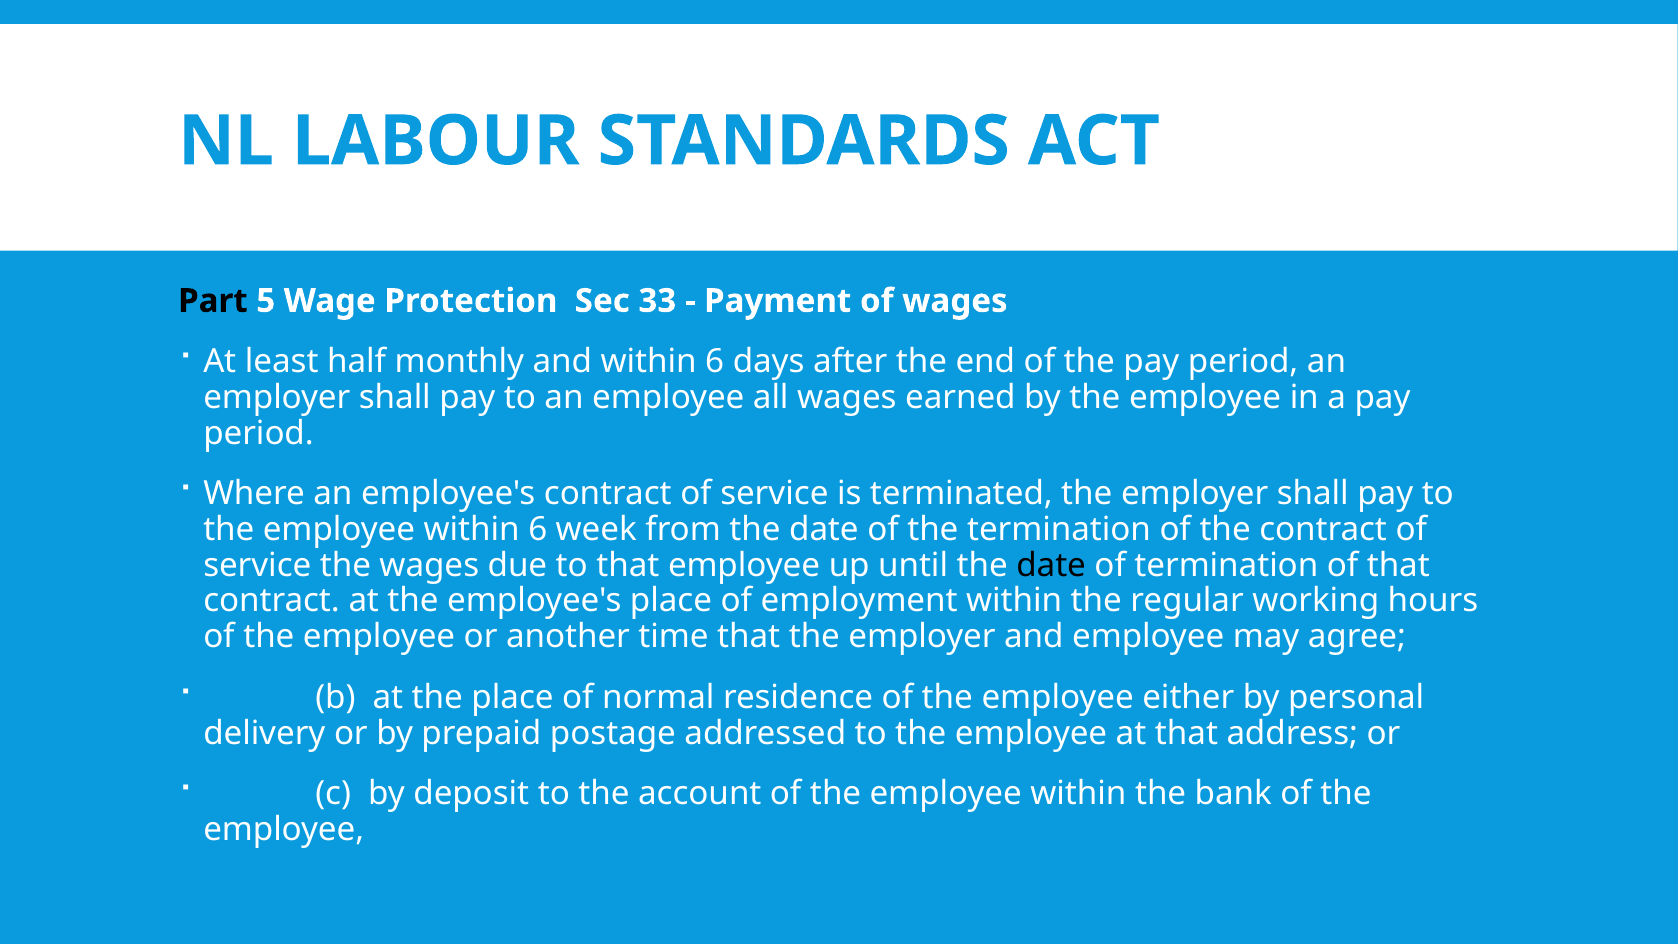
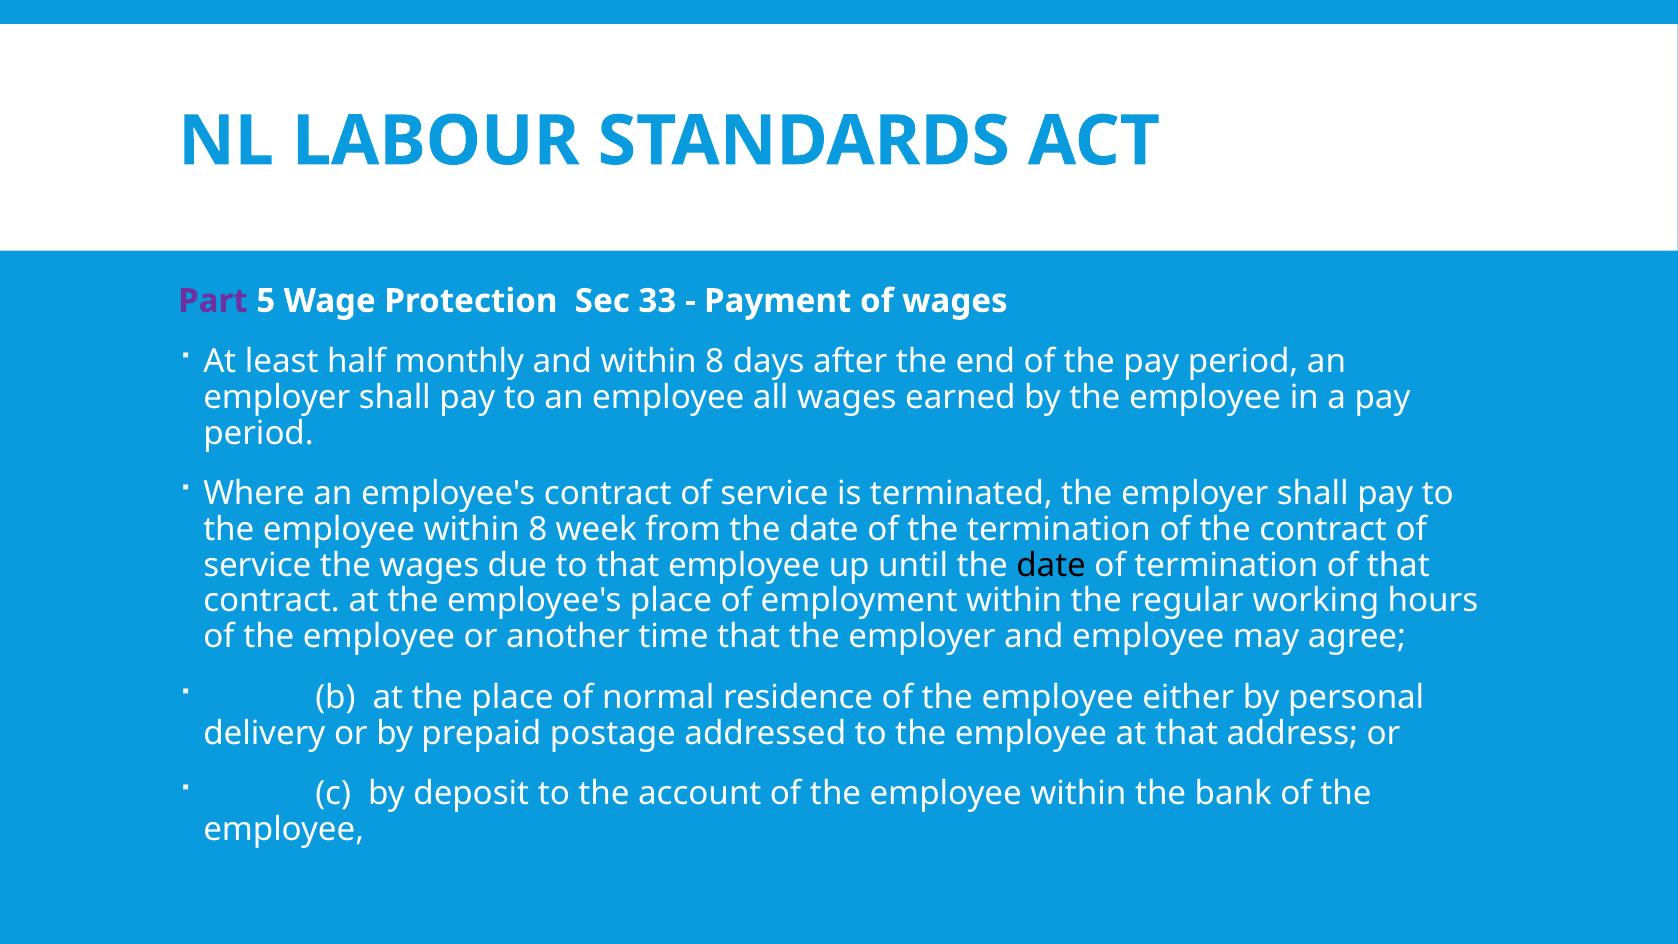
Part colour: black -> purple
and within 6: 6 -> 8
employee within 6: 6 -> 8
